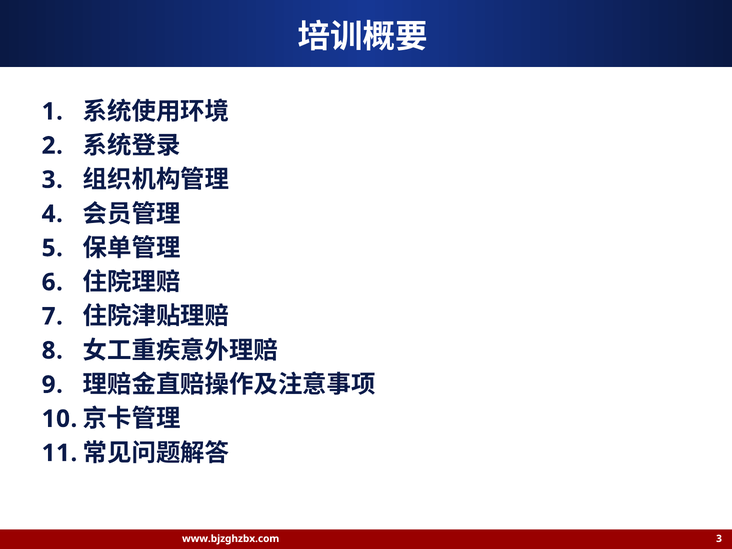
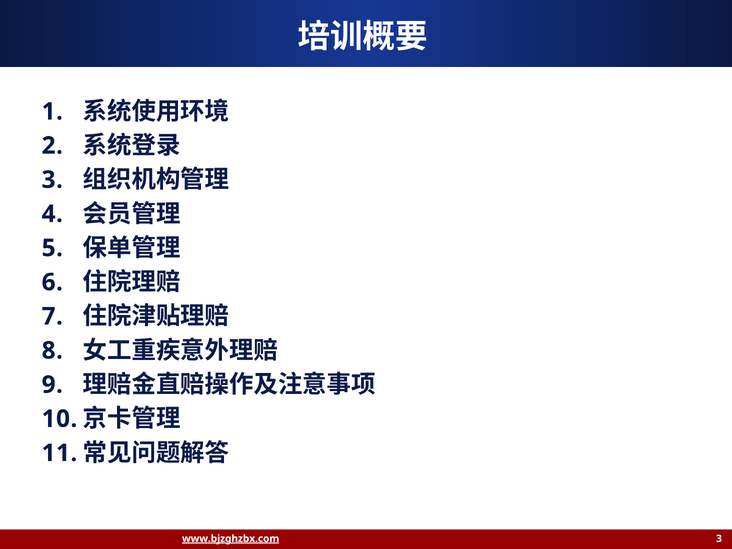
www.bjzghzbx.com underline: none -> present
